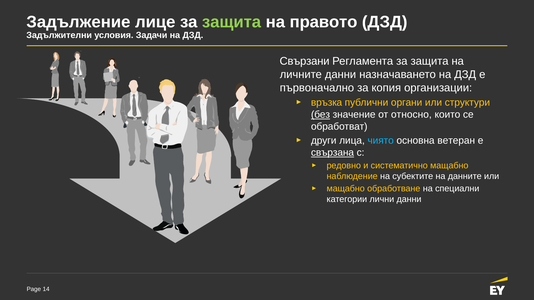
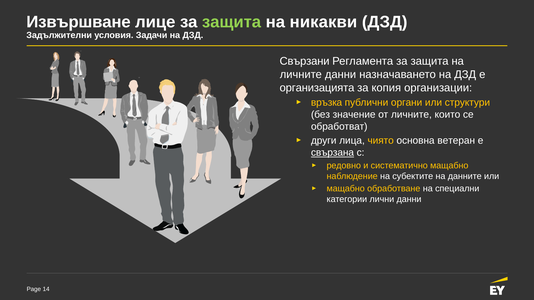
Задължение: Задължение -> Извършване
правото: правото -> никакви
първоначално: първоначално -> организацията
без underline: present -> none
от относно: относно -> личните
чиято colour: light blue -> yellow
